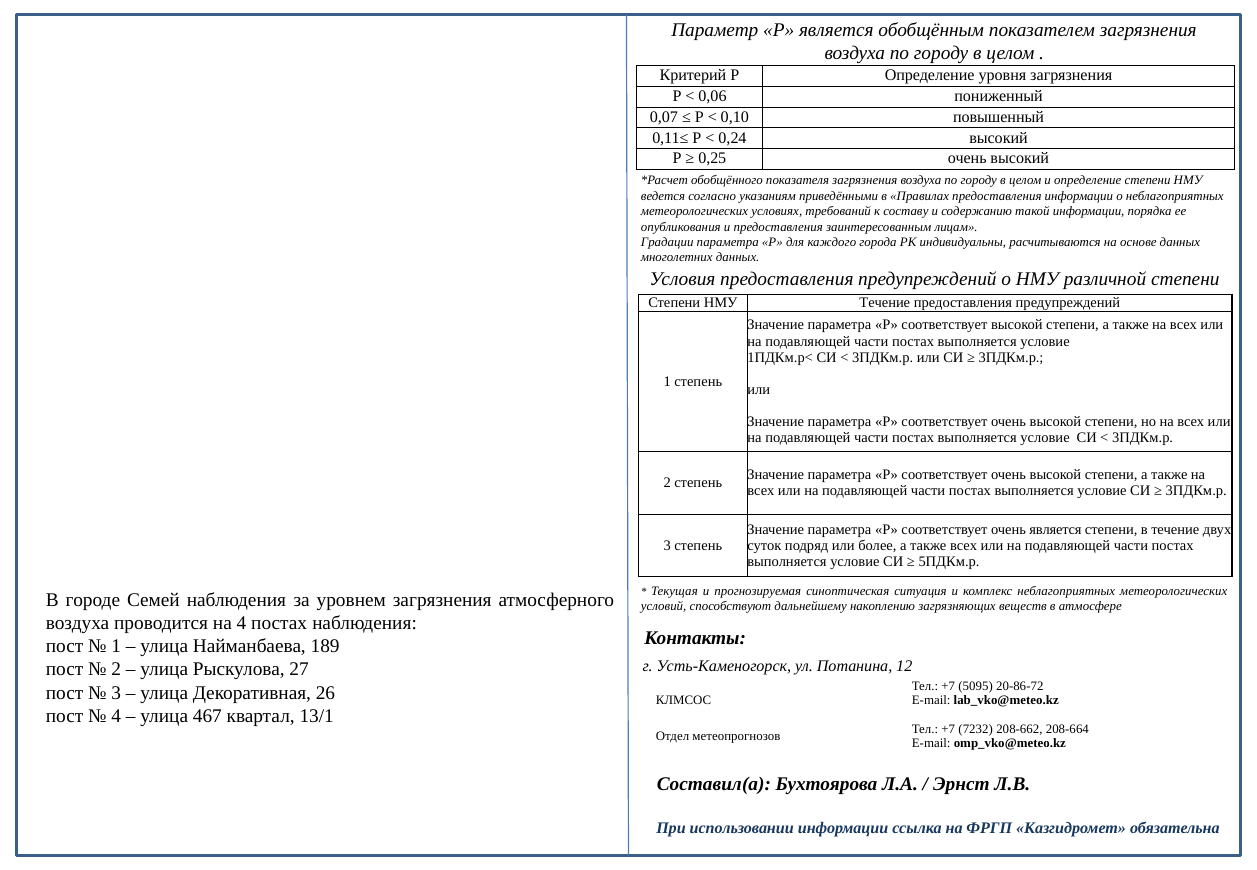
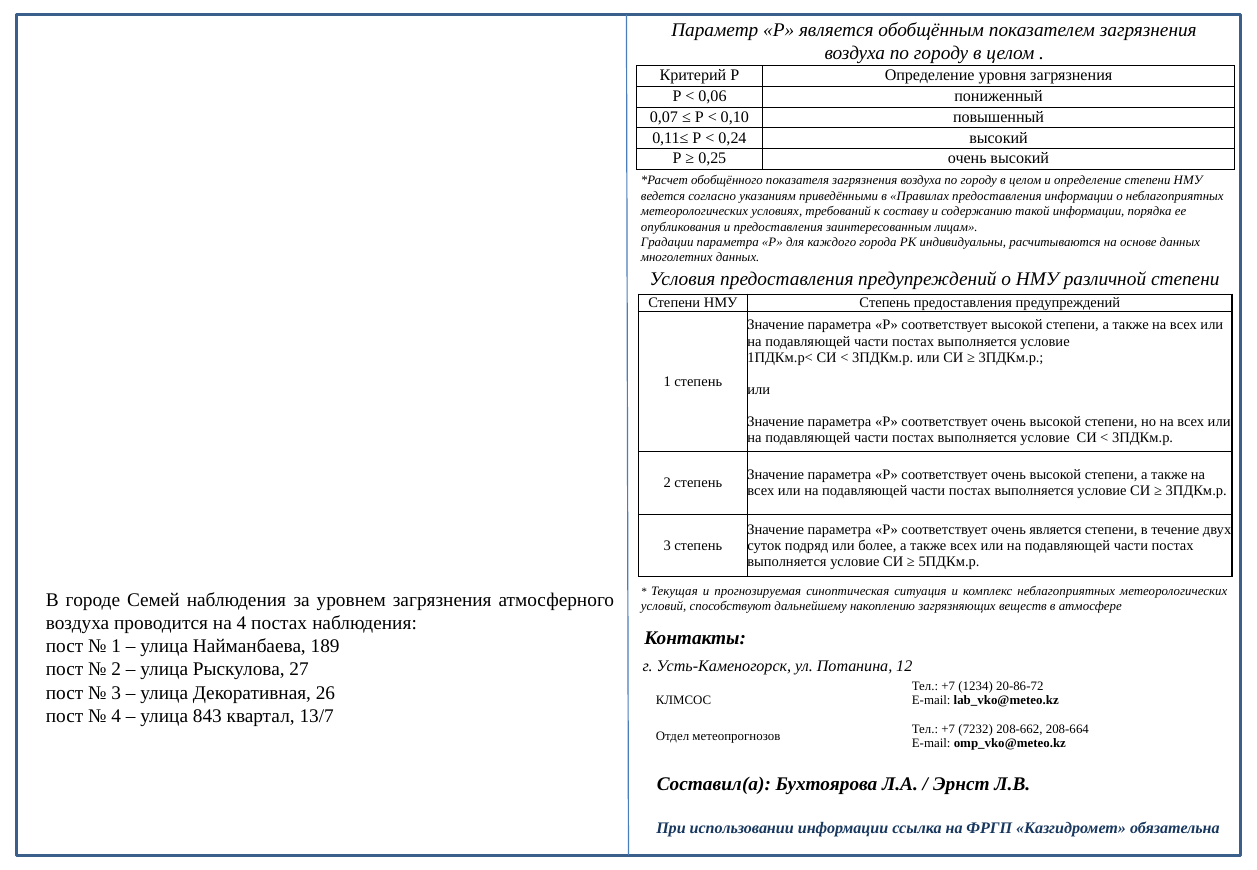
НМУ Течение: Течение -> Степень
5095: 5095 -> 1234
467: 467 -> 843
13/1: 13/1 -> 13/7
